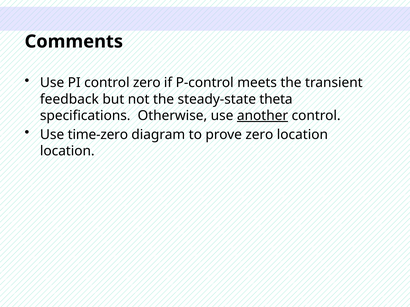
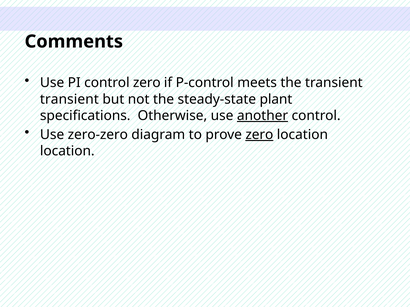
feedback at (69, 99): feedback -> transient
theta: theta -> plant
time-zero: time-zero -> zero-zero
zero at (259, 135) underline: none -> present
